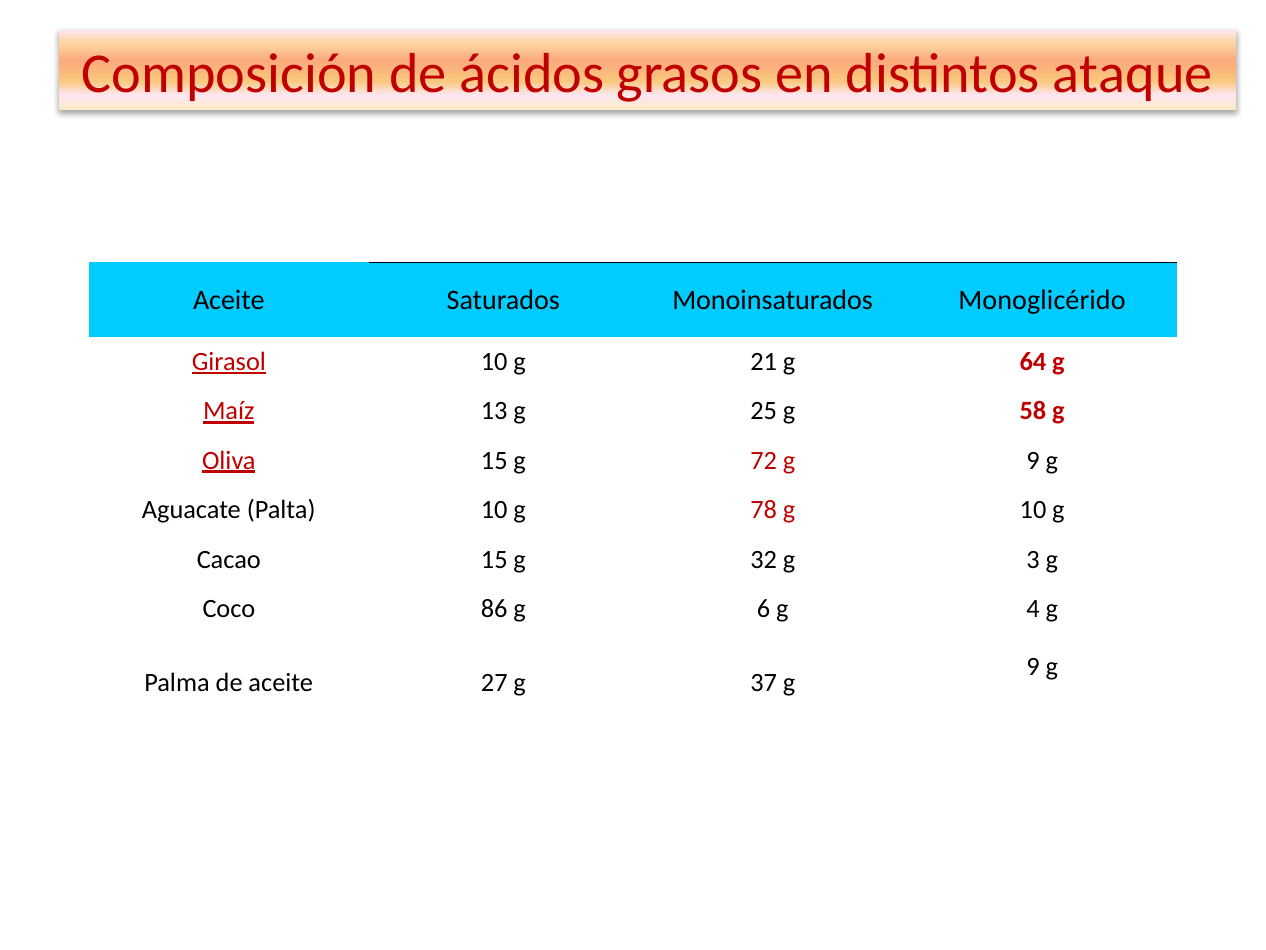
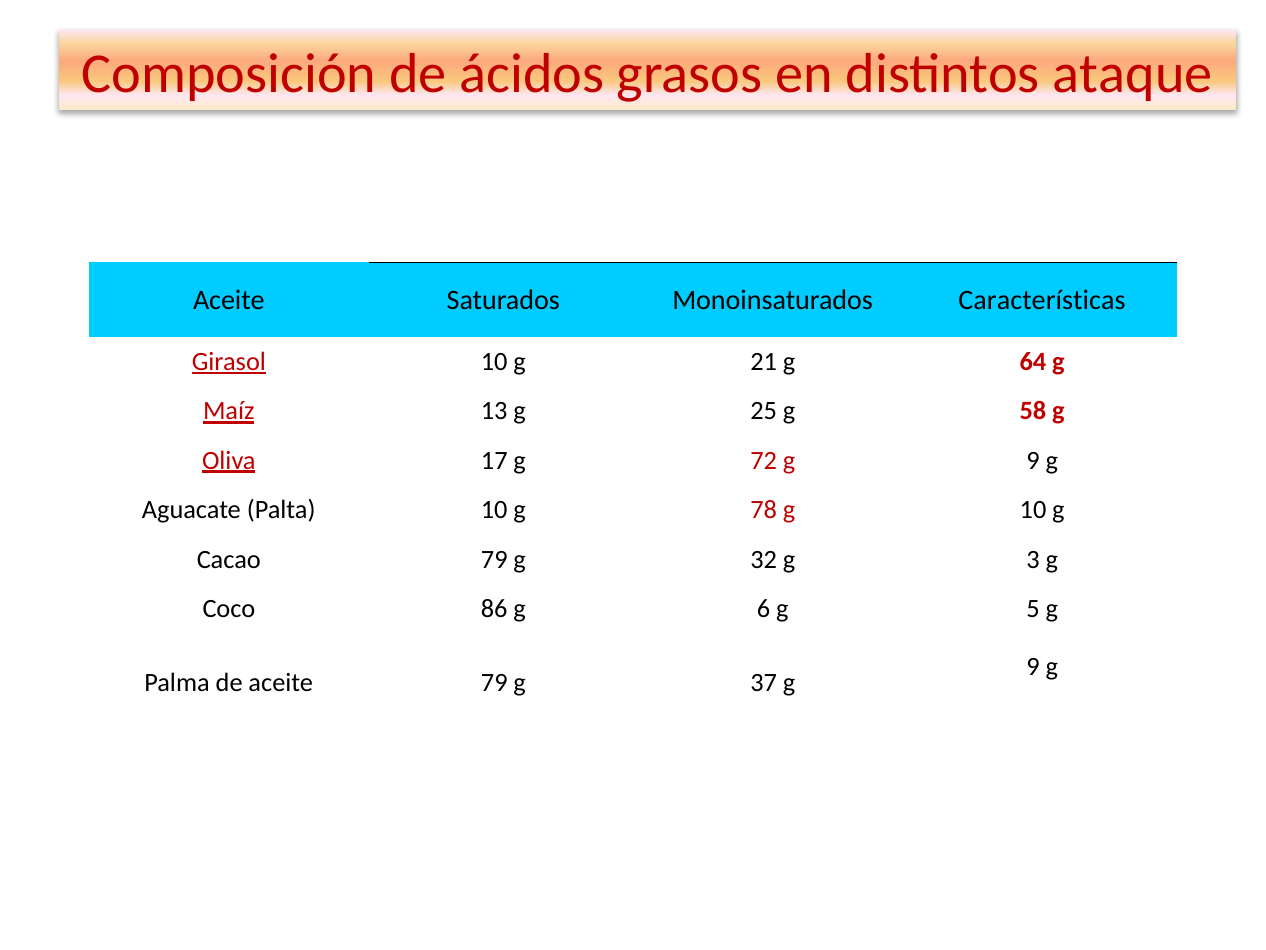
Monoglicérido: Monoglicérido -> Características
Oliva 15: 15 -> 17
Cacao 15: 15 -> 79
4: 4 -> 5
aceite 27: 27 -> 79
